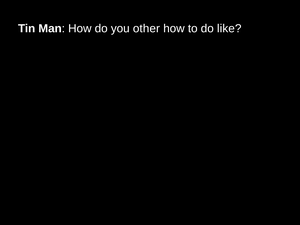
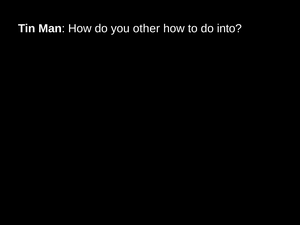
like: like -> into
